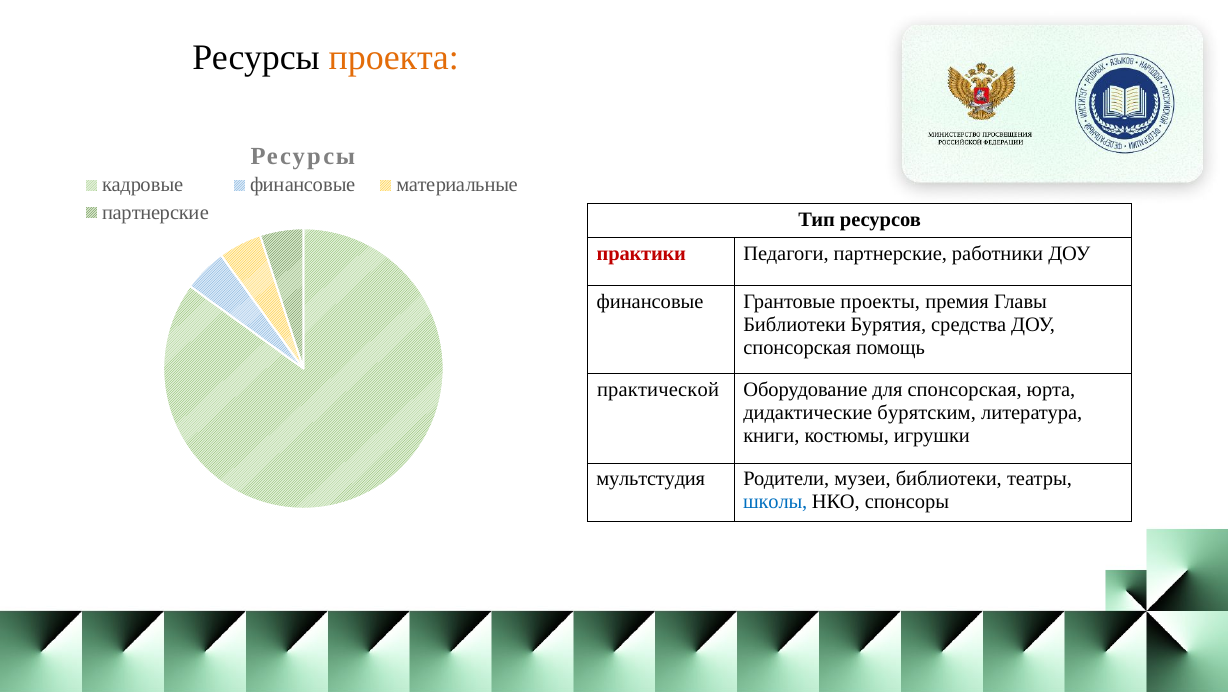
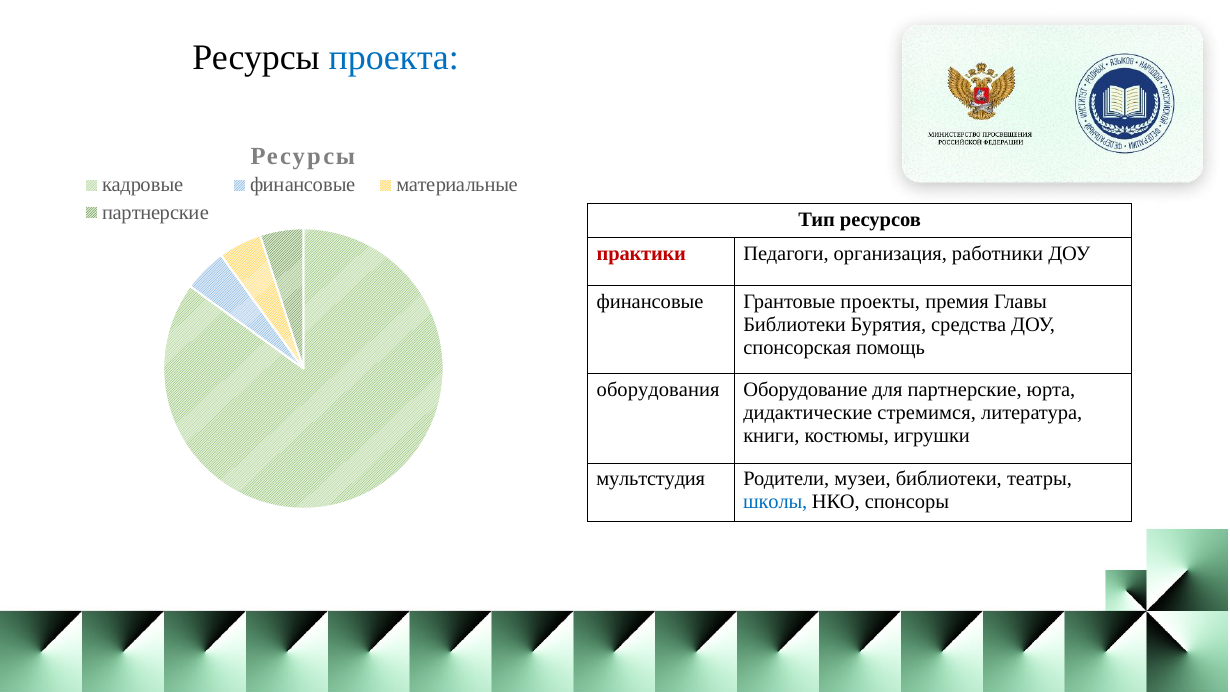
проекта colour: orange -> blue
Педагоги партнерские: партнерские -> организация
практической: практической -> оборудования
для спонсорская: спонсорская -> партнерские
бурятским: бурятским -> стремимся
